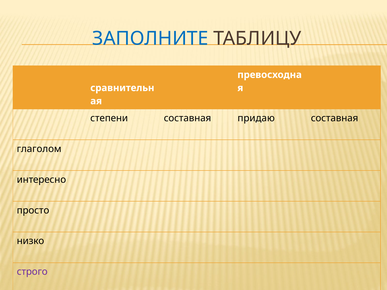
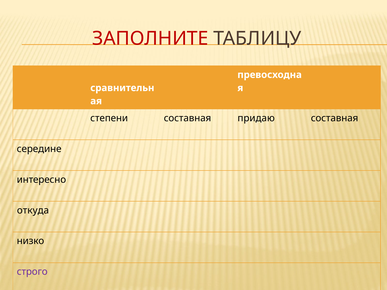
ЗАПОЛНИТЕ colour: blue -> red
глаголом: глаголом -> середине
просто: просто -> откуда
